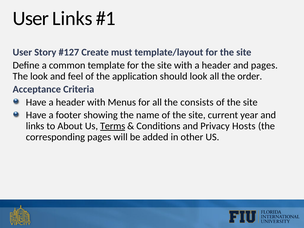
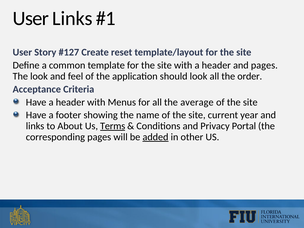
must: must -> reset
consists: consists -> average
Hosts: Hosts -> Portal
added underline: none -> present
